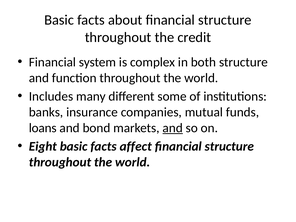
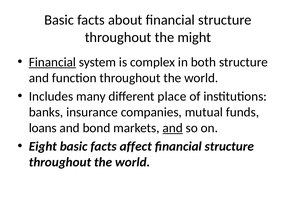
credit: credit -> might
Financial at (52, 62) underline: none -> present
some: some -> place
